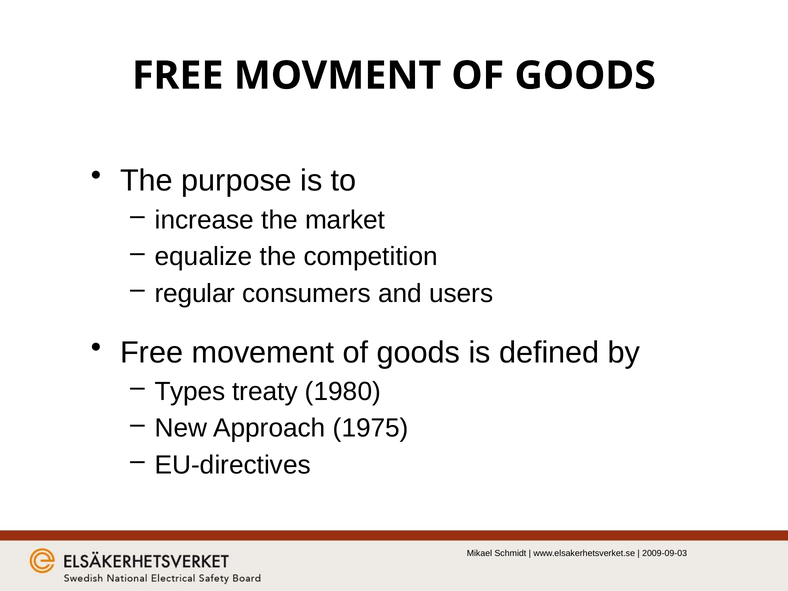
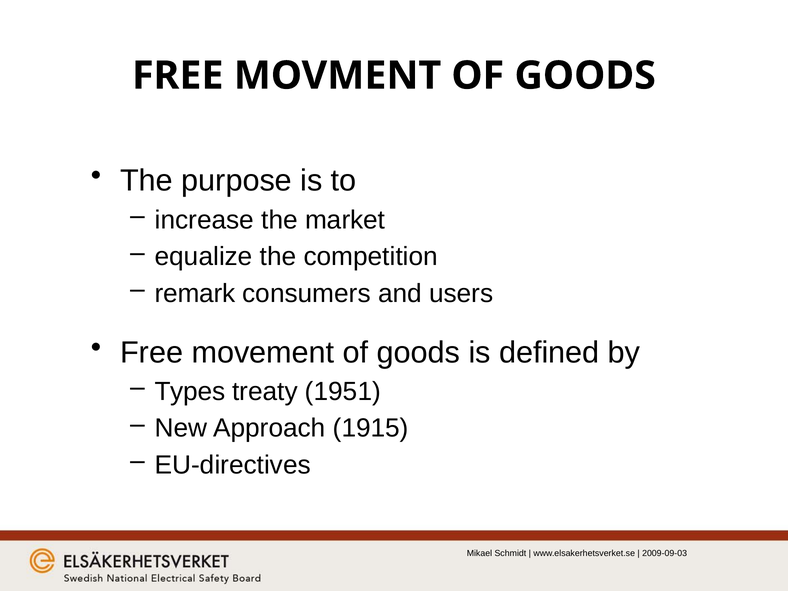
regular: regular -> remark
1980: 1980 -> 1951
1975: 1975 -> 1915
